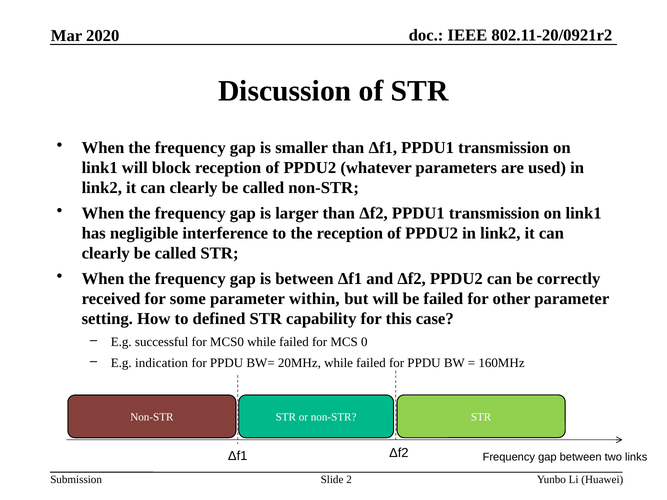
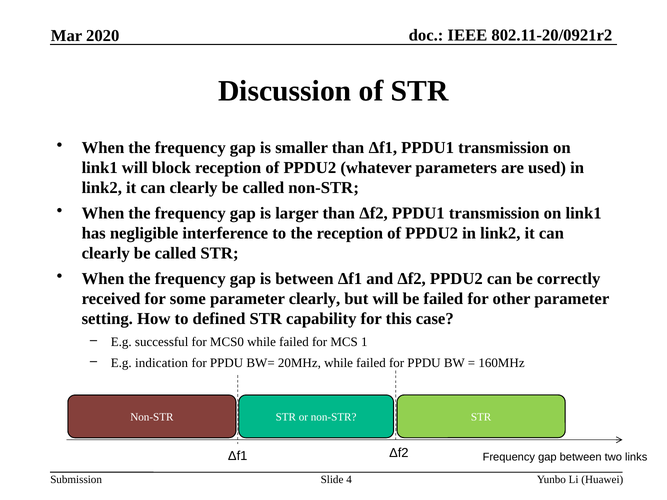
parameter within: within -> clearly
0: 0 -> 1
2: 2 -> 4
